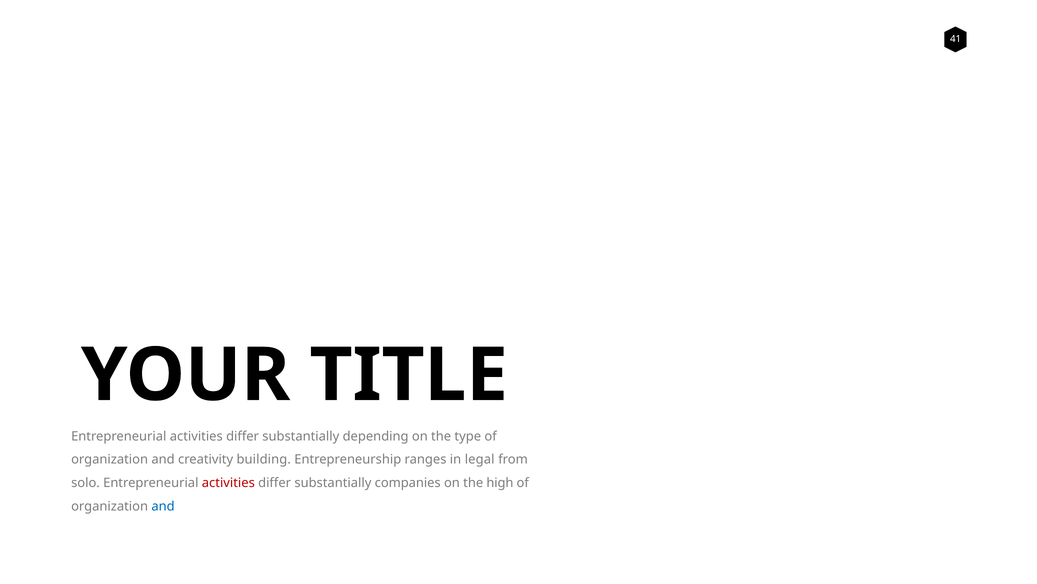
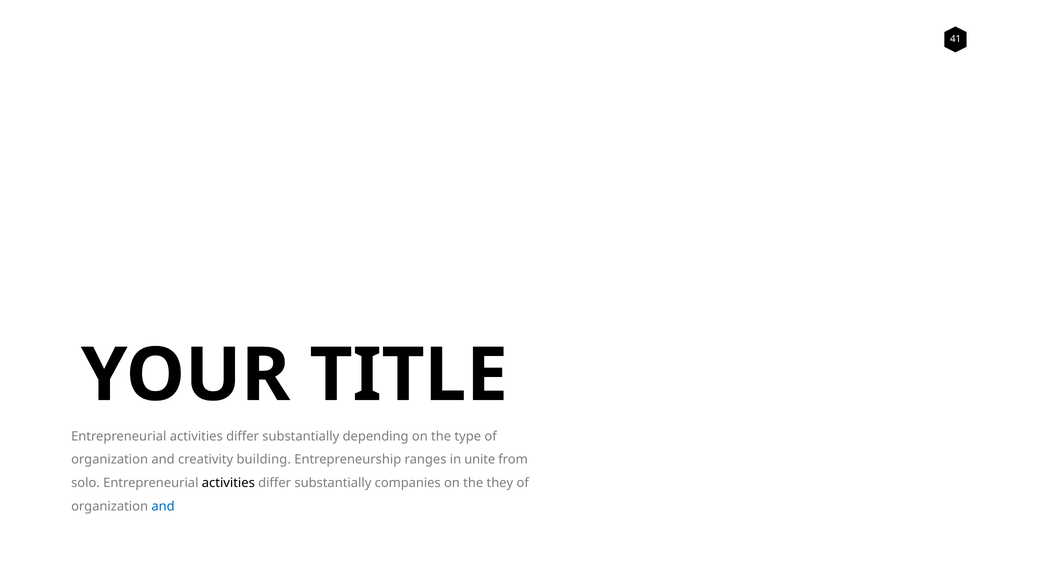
legal: legal -> unite
activities at (228, 483) colour: red -> black
high: high -> they
